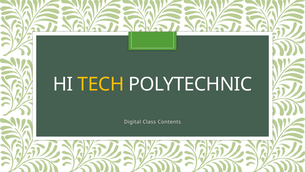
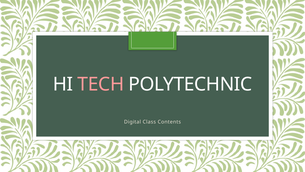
TECH colour: yellow -> pink
